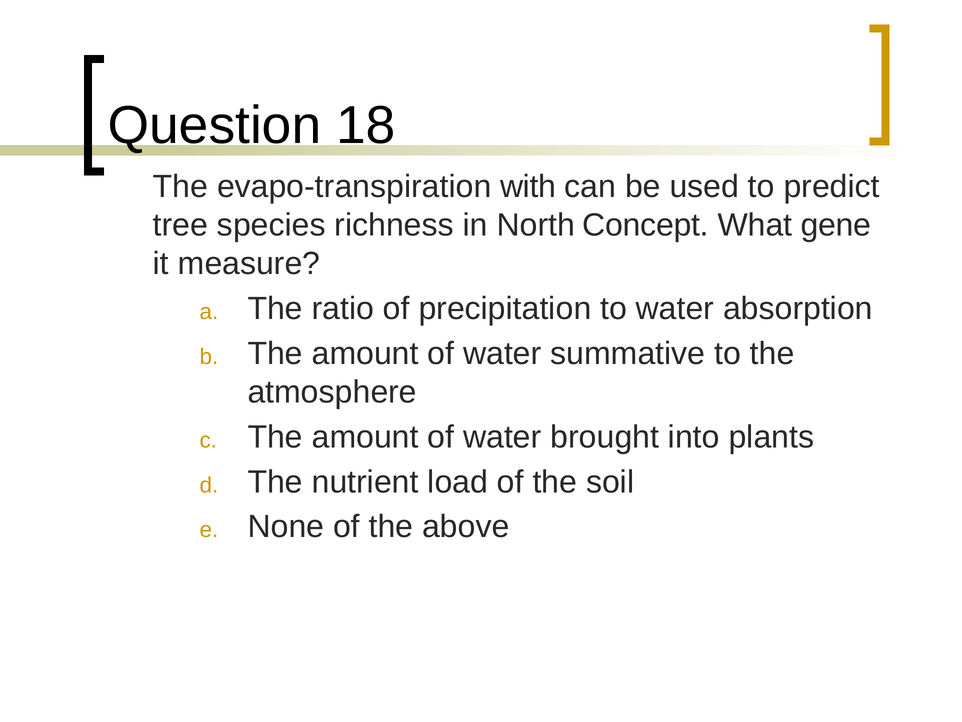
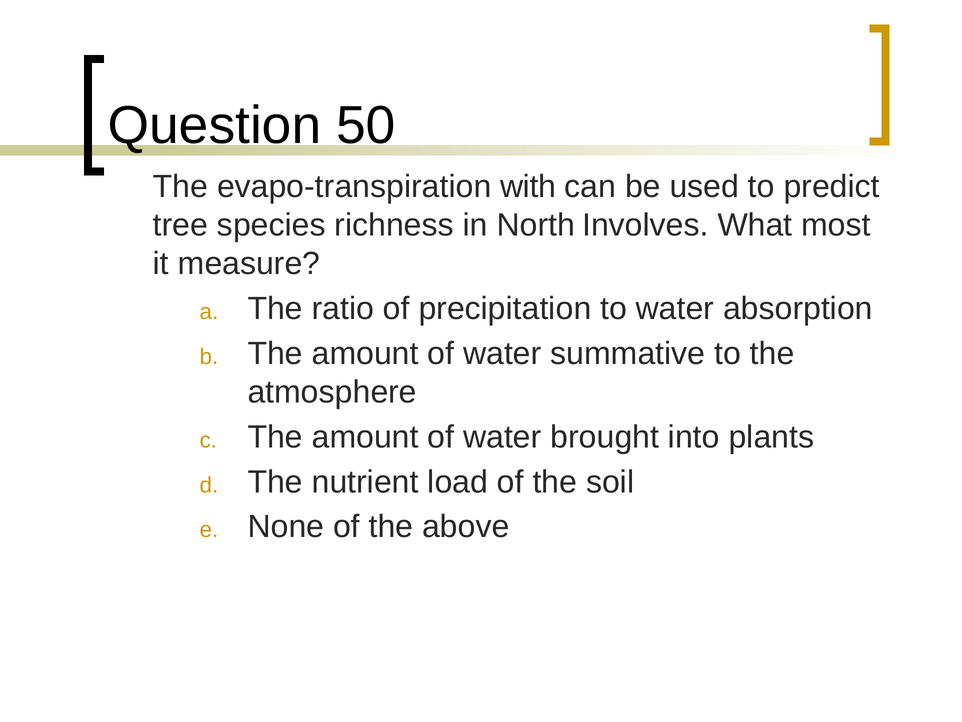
18: 18 -> 50
Concept: Concept -> Involves
gene: gene -> most
